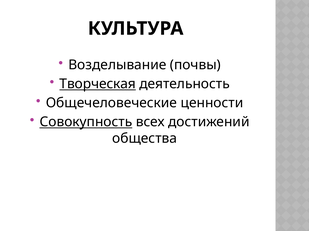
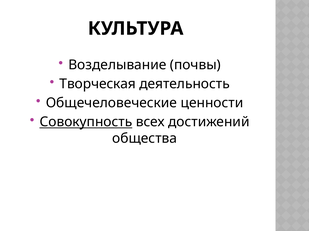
Творческая underline: present -> none
